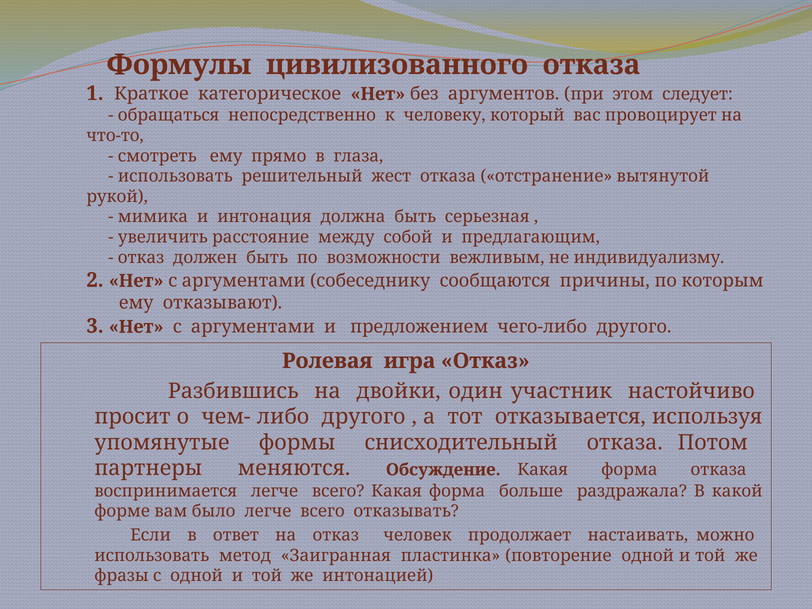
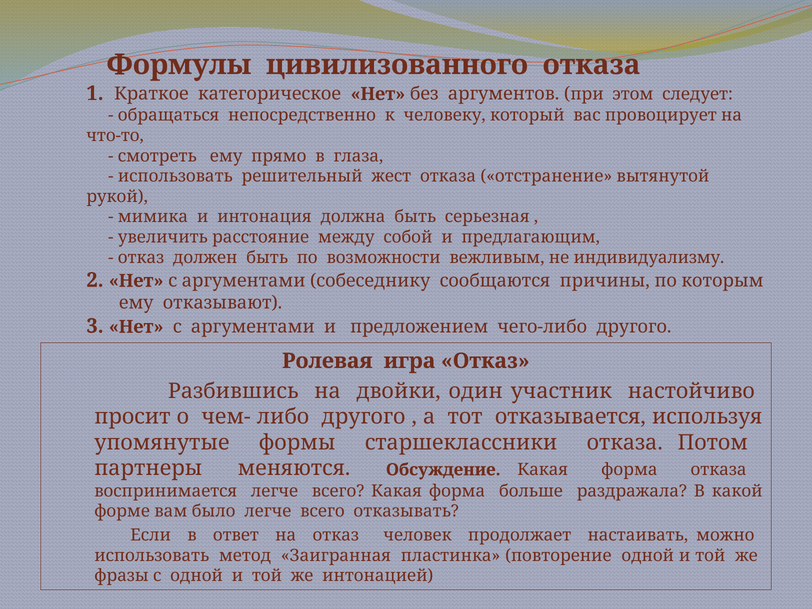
снисходительный: снисходительный -> старшеклассники
